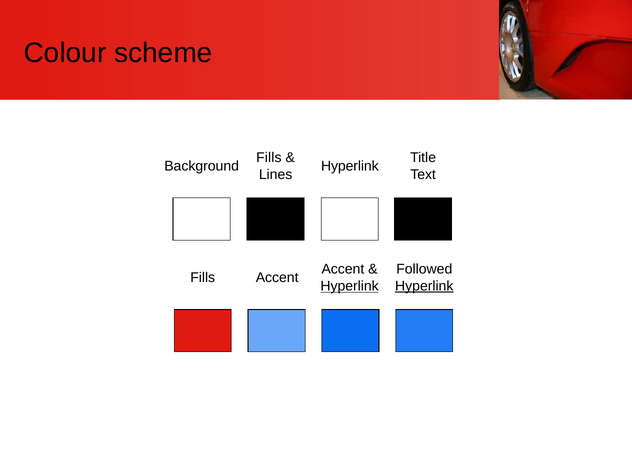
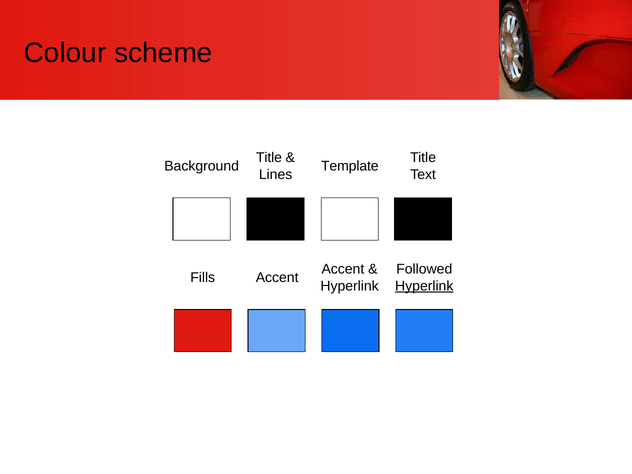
Fills at (269, 158): Fills -> Title
Hyperlink at (350, 166): Hyperlink -> Template
Hyperlink at (350, 286) underline: present -> none
